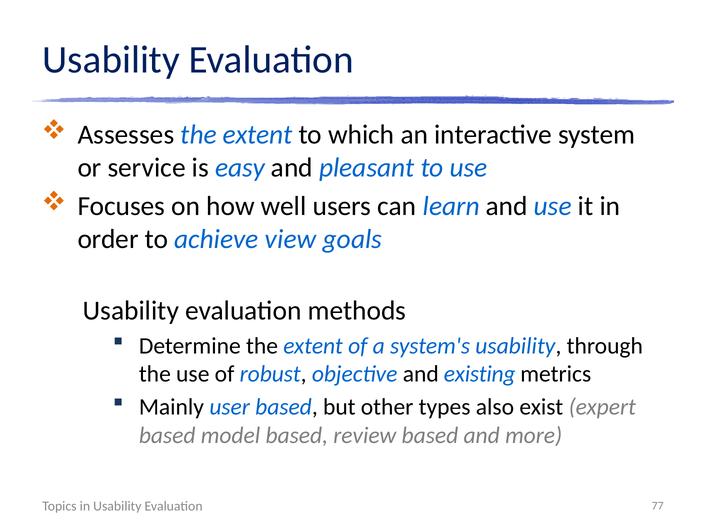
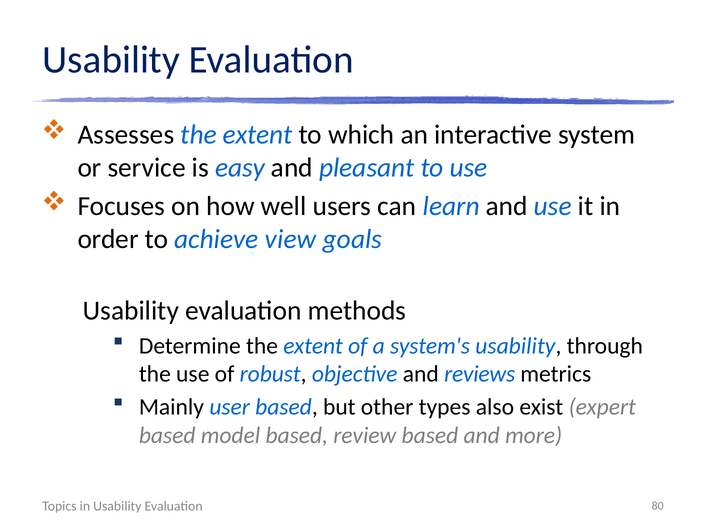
existing: existing -> reviews
77: 77 -> 80
